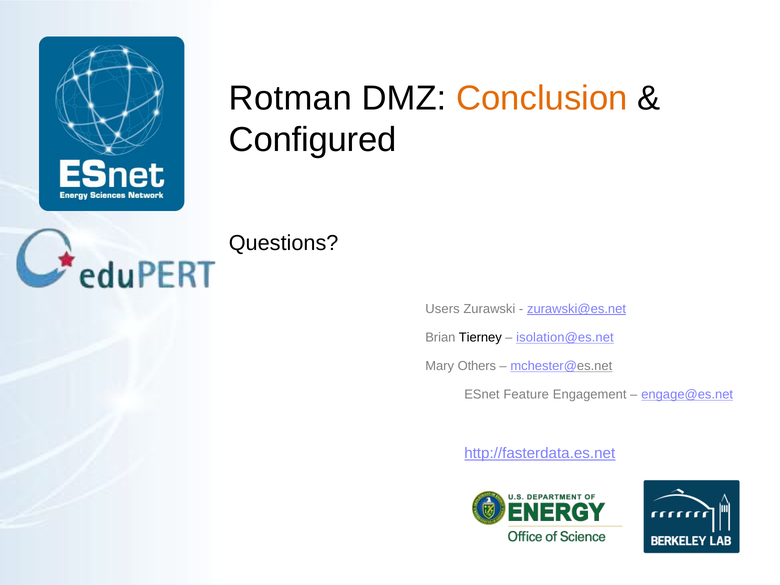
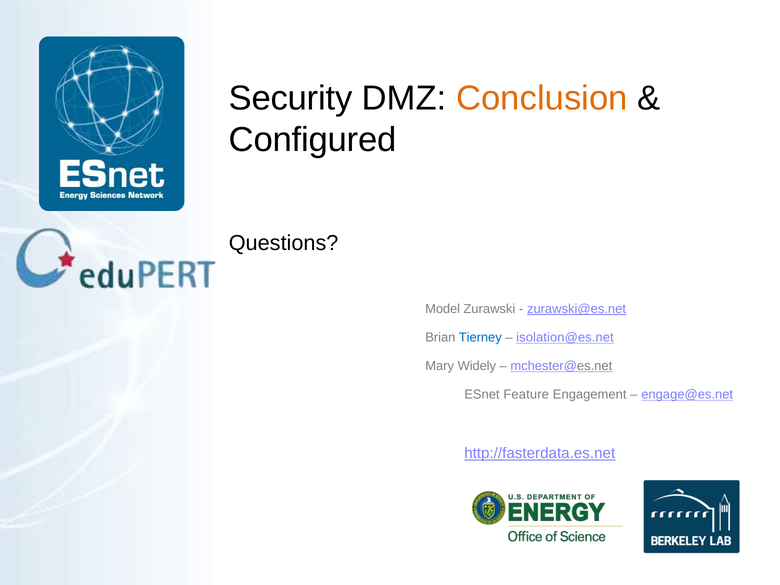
Rotman: Rotman -> Security
Users: Users -> Model
Tierney colour: black -> blue
Others: Others -> Widely
